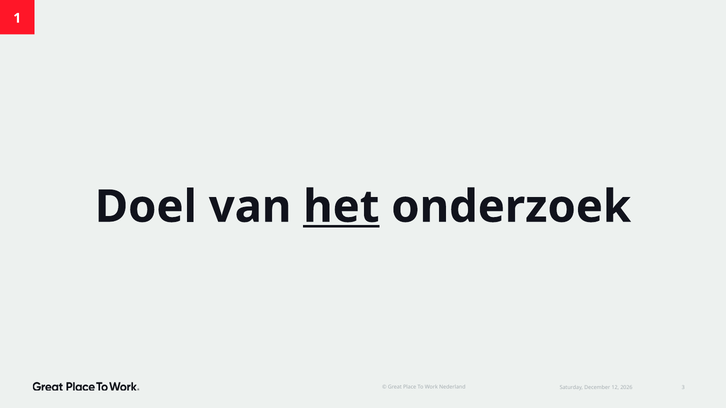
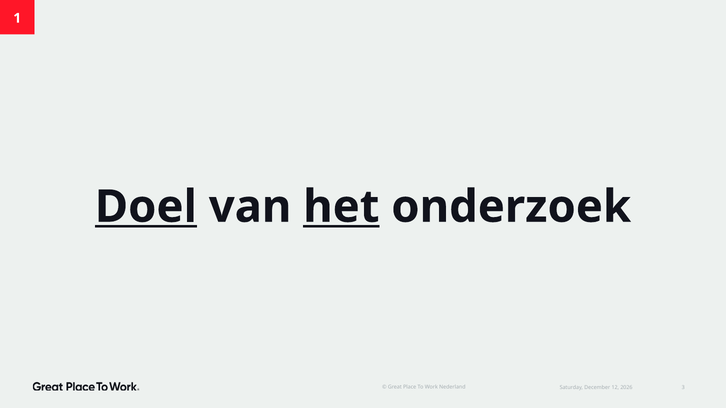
Doel underline: none -> present
